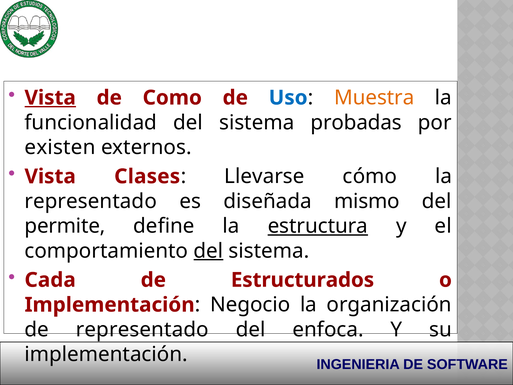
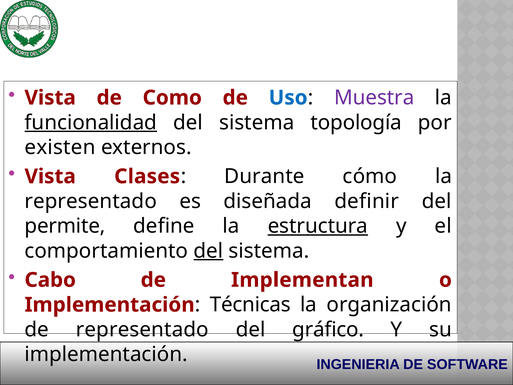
Vista at (50, 98) underline: present -> none
Muestra colour: orange -> purple
funcionalidad underline: none -> present
probadas: probadas -> topología
Llevarse: Llevarse -> Durante
mismo: mismo -> definir
Cada: Cada -> Cabo
Estructurados: Estructurados -> Implementan
Negocio: Negocio -> Técnicas
enfoca: enfoca -> gráfico
